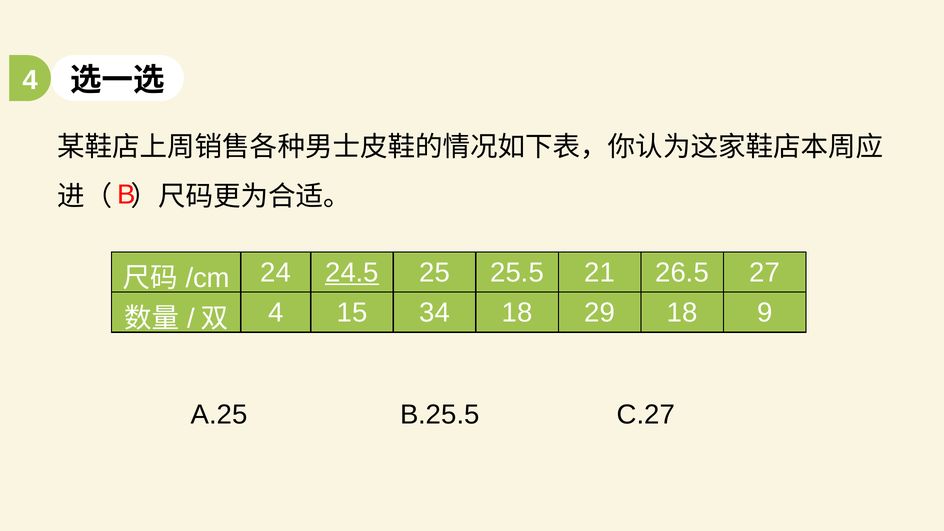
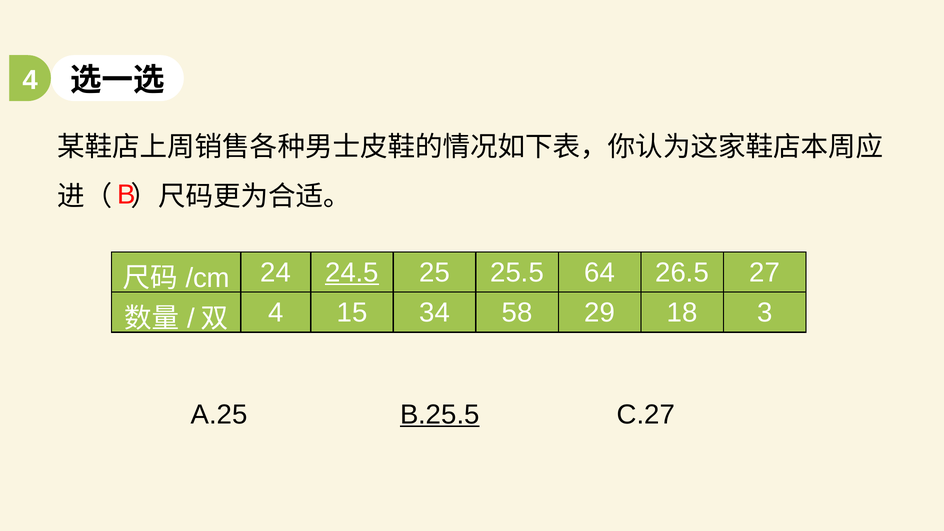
21: 21 -> 64
34 18: 18 -> 58
9: 9 -> 3
B.25.5 underline: none -> present
